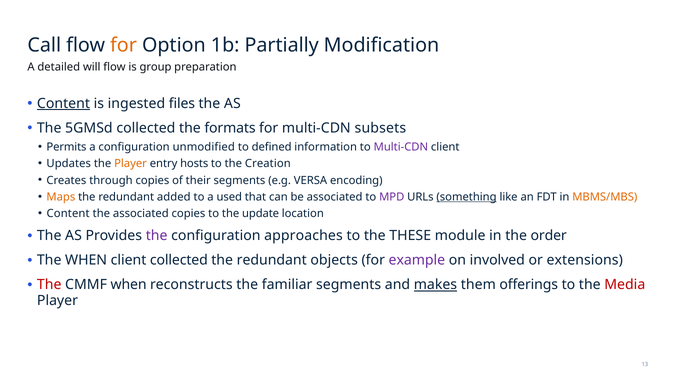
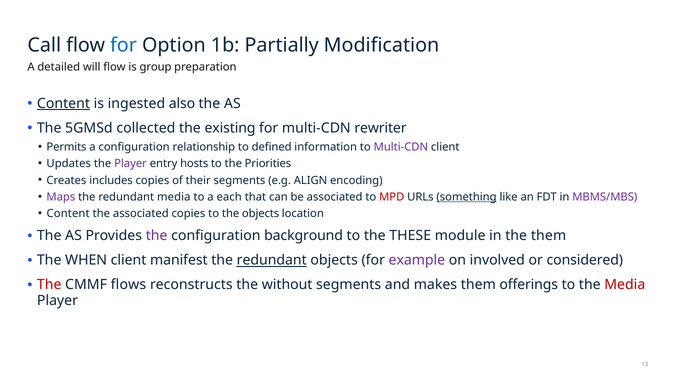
for at (124, 45) colour: orange -> blue
files: files -> also
formats: formats -> existing
subsets: subsets -> rewriter
unmodified: unmodified -> relationship
Player at (131, 164) colour: orange -> purple
Creation: Creation -> Priorities
through: through -> includes
VERSA: VERSA -> ALIGN
Maps colour: orange -> purple
redundant added: added -> media
used: used -> each
MPD colour: purple -> red
MBMS/MBS colour: orange -> purple
the update: update -> objects
approaches: approaches -> background
the order: order -> them
client collected: collected -> manifest
redundant at (272, 260) underline: none -> present
extensions: extensions -> considered
CMMF when: when -> flows
familiar: familiar -> without
makes underline: present -> none
